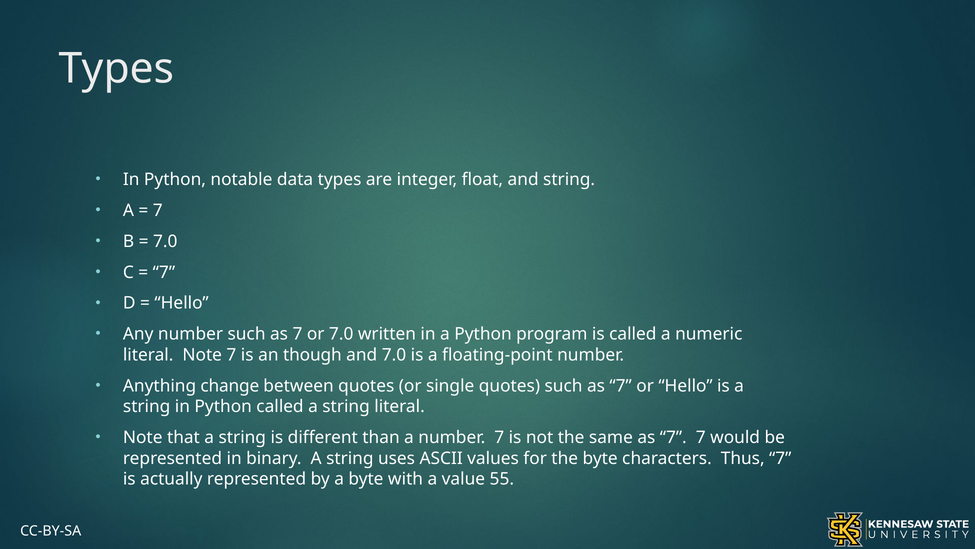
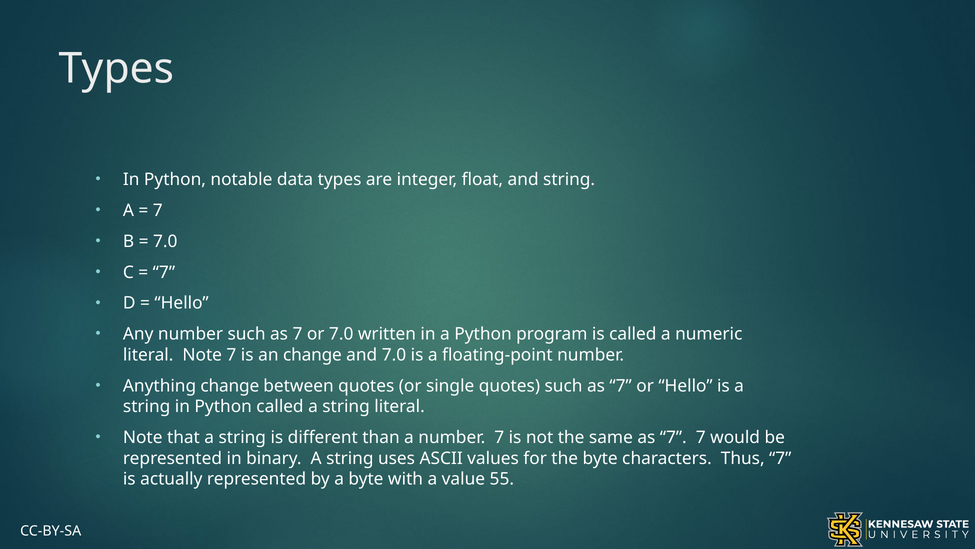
an though: though -> change
